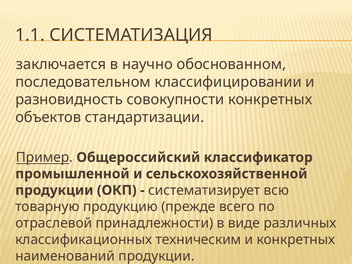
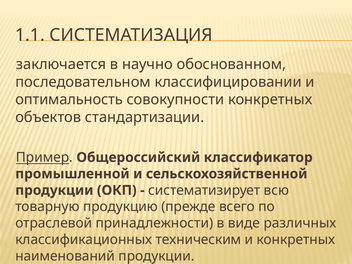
разновидность: разновидность -> оптимальность
